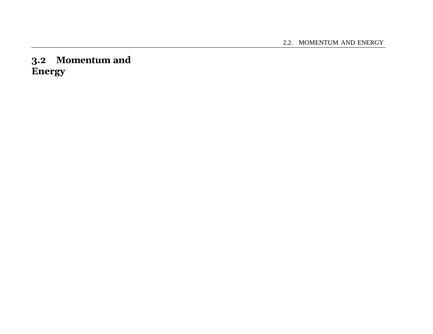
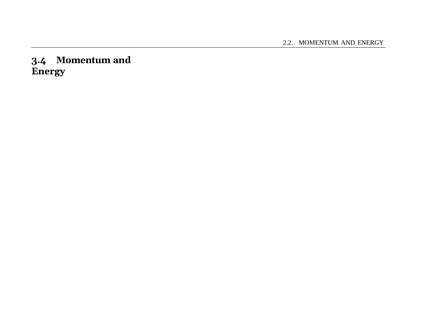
3.2: 3.2 -> 3.4
